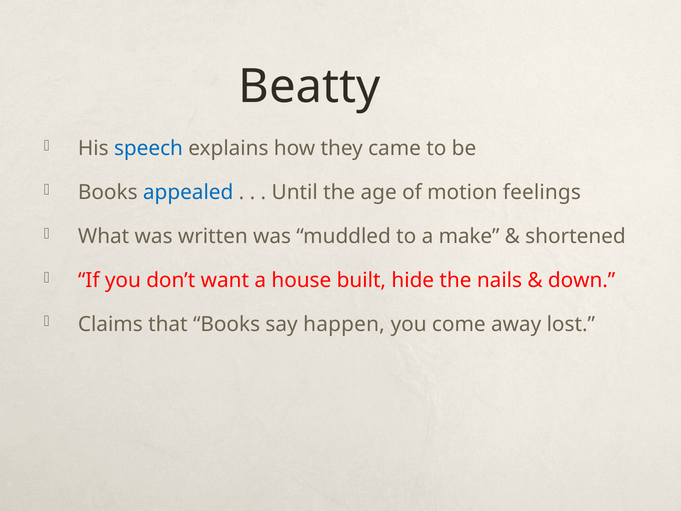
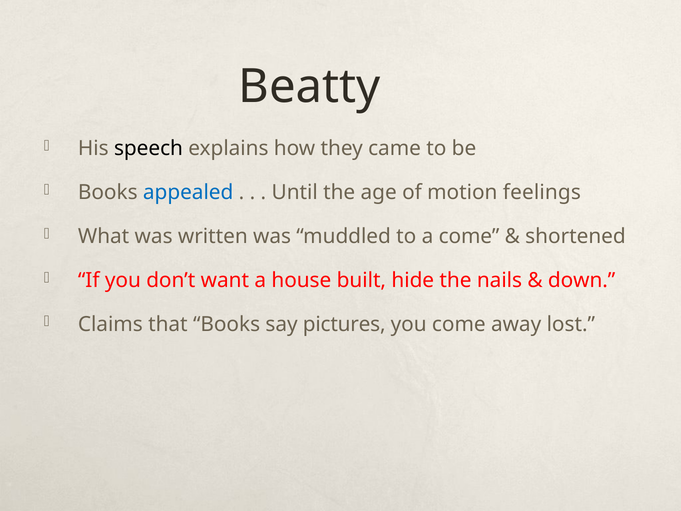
speech colour: blue -> black
a make: make -> come
happen: happen -> pictures
